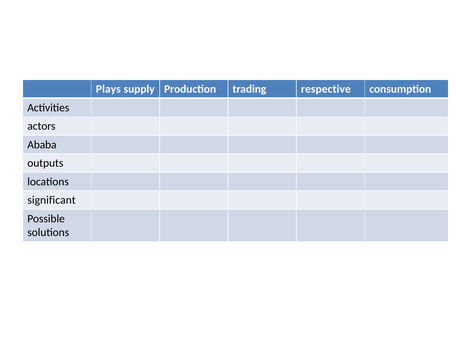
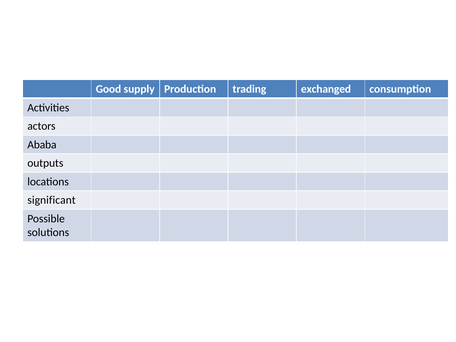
Plays: Plays -> Good
respective: respective -> exchanged
